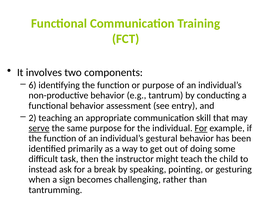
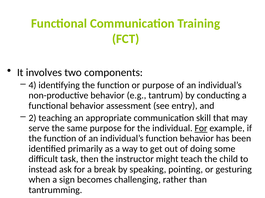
6: 6 -> 4
serve underline: present -> none
individual’s gestural: gestural -> function
